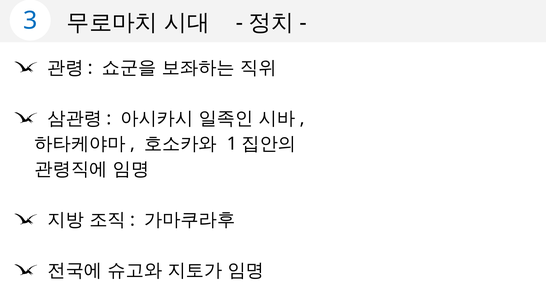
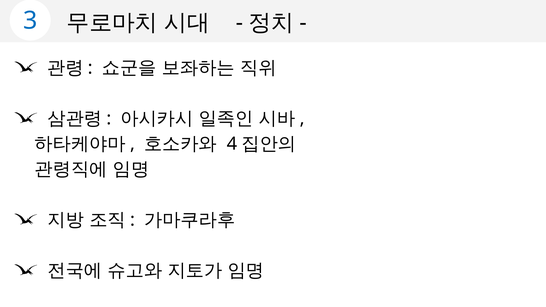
1: 1 -> 4
